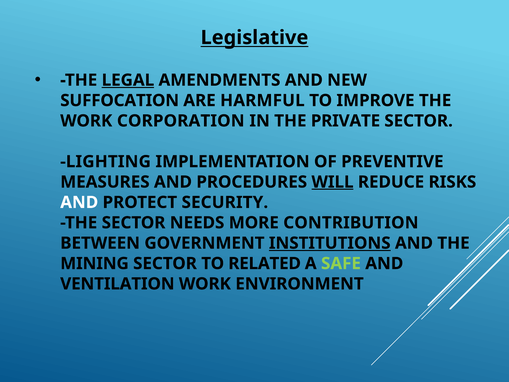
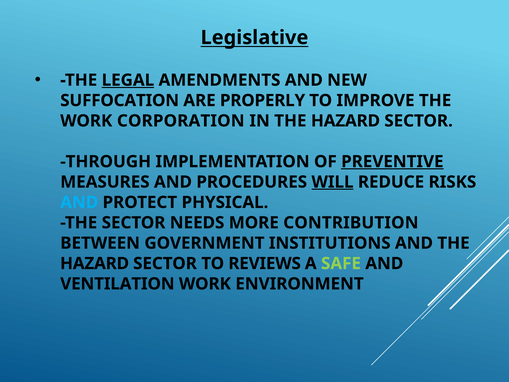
HARMFUL: HARMFUL -> PROPERLY
IN THE PRIVATE: PRIVATE -> HAZARD
LIGHTING: LIGHTING -> THROUGH
PREVENTIVE underline: none -> present
AND at (79, 202) colour: white -> light blue
SECURITY: SECURITY -> PHYSICAL
INSTITUTIONS underline: present -> none
MINING at (95, 263): MINING -> HAZARD
RELATED: RELATED -> REVIEWS
